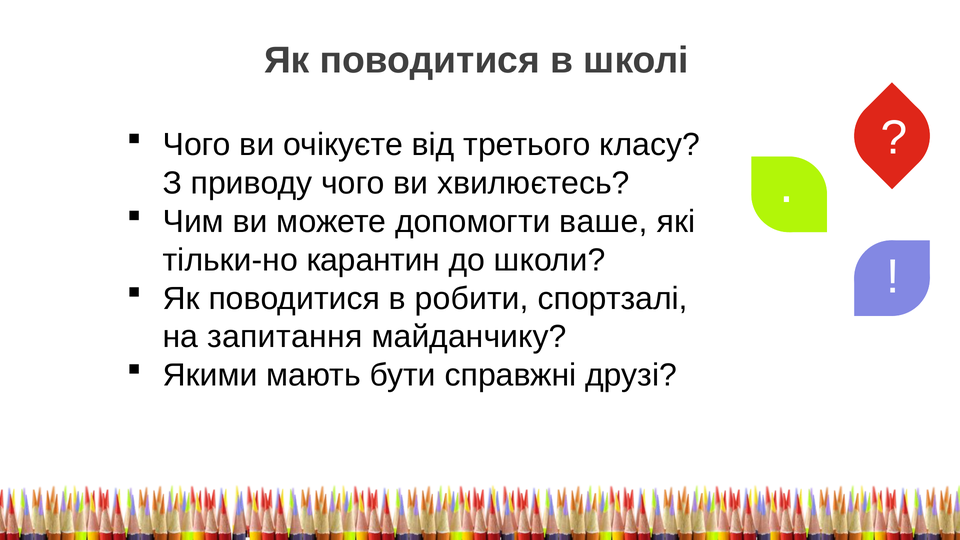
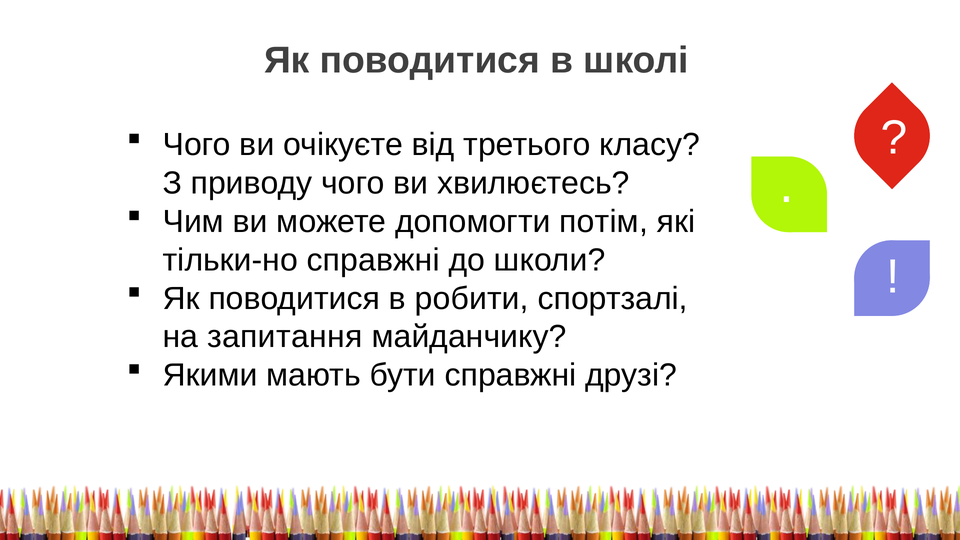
ваше: ваше -> потім
тільки-но карантин: карантин -> справжні
